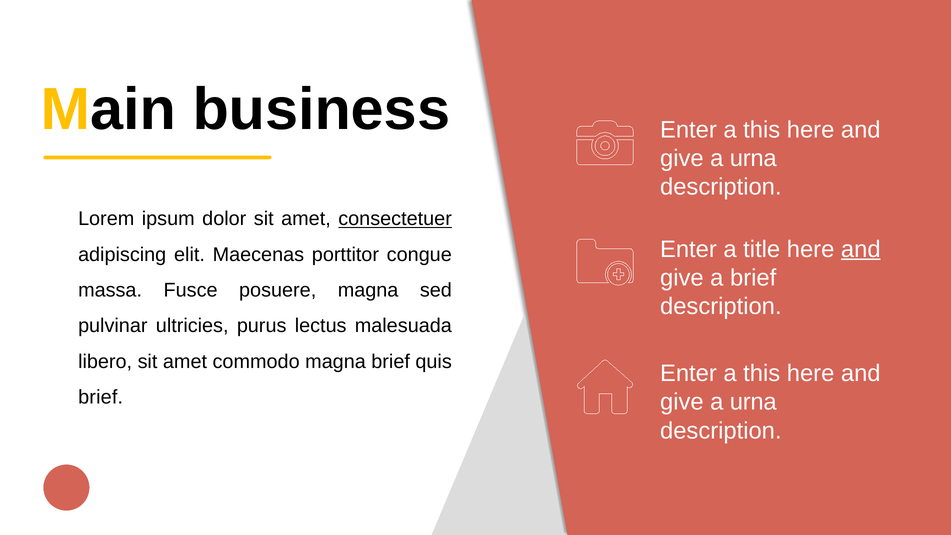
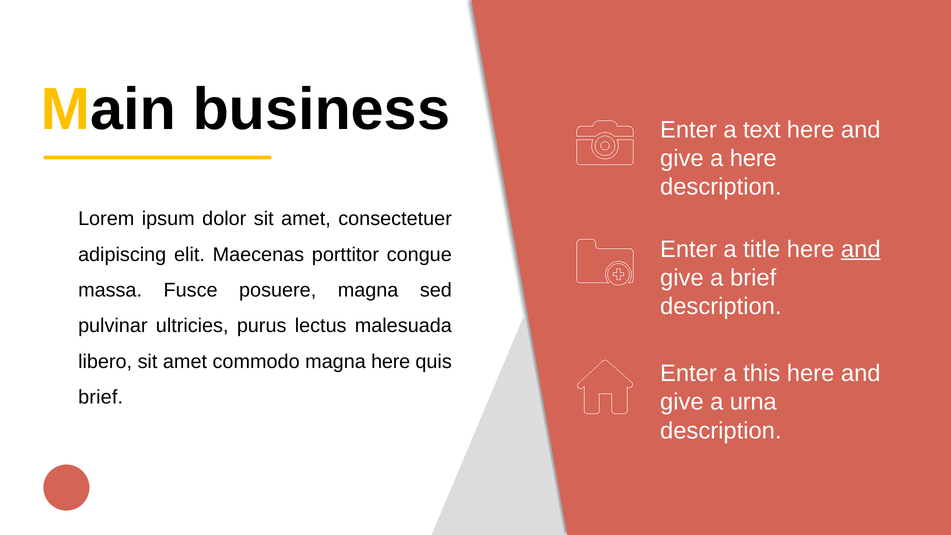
business Enter a this: this -> text
urna at (753, 158): urna -> here
consectetuer underline: present -> none
magna brief: brief -> here
